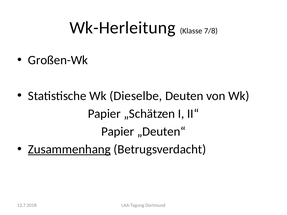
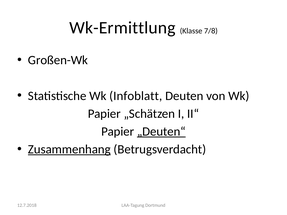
Wk-Herleitung: Wk-Herleitung -> Wk-Ermittlung
Dieselbe: Dieselbe -> Infoblatt
„Deuten“ underline: none -> present
